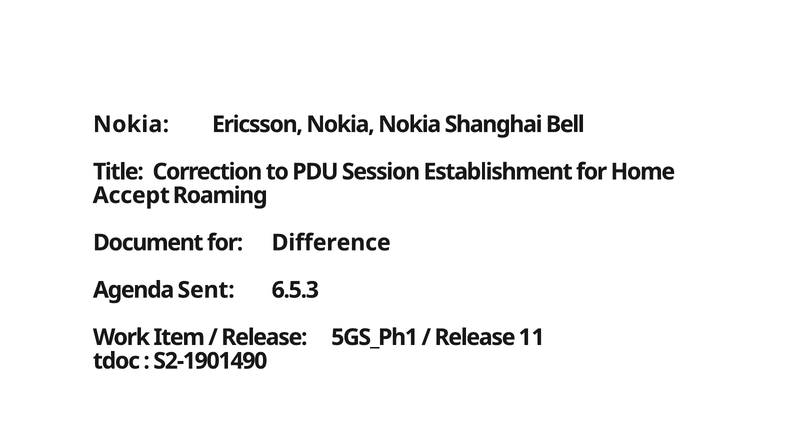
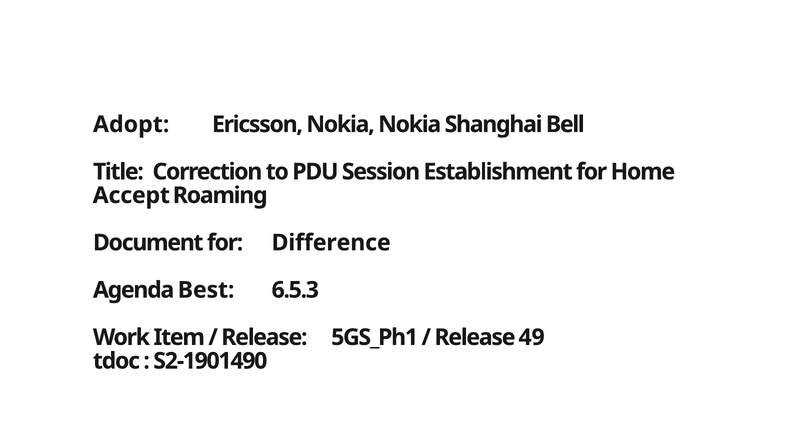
Nokia at (131, 124): Nokia -> Adopt
Sent: Sent -> Best
11: 11 -> 49
